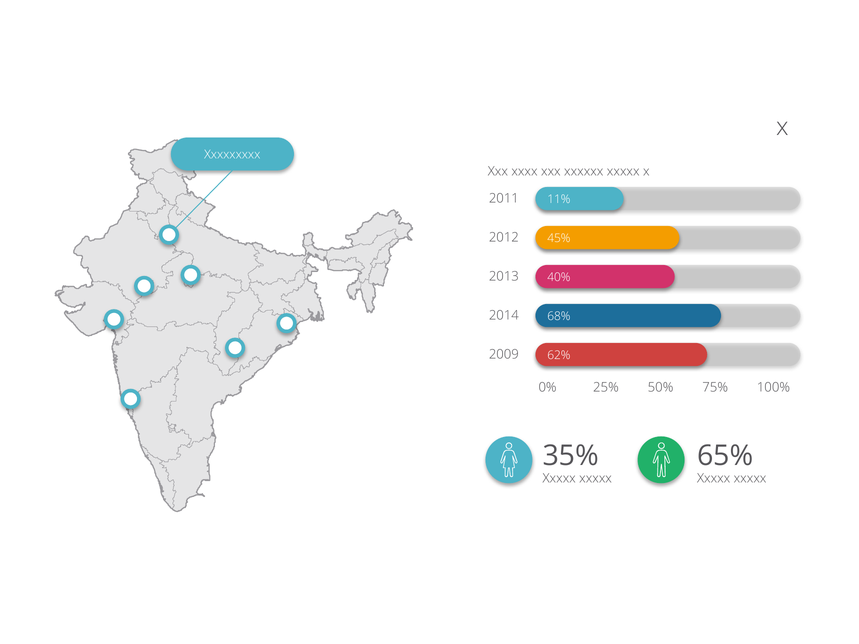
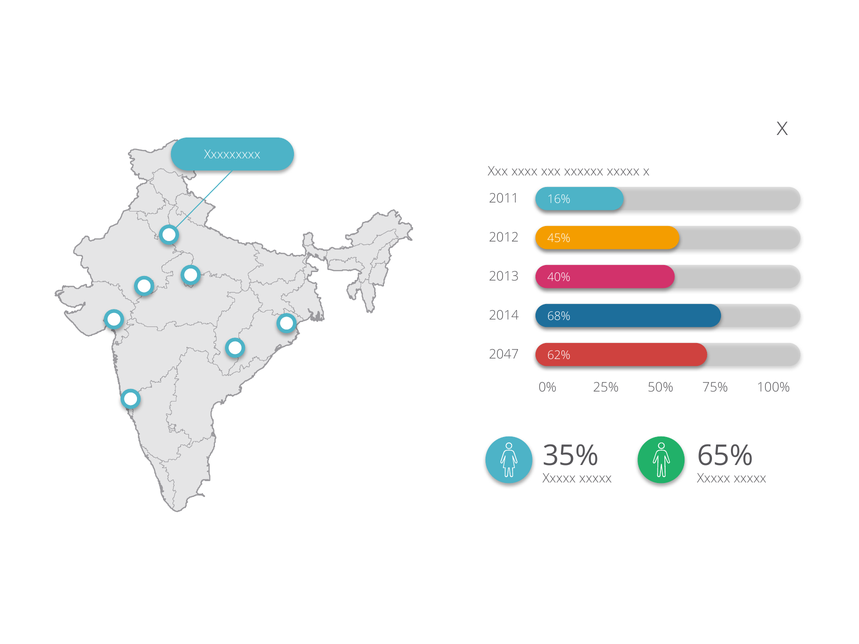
11%: 11% -> 16%
2009: 2009 -> 2047
